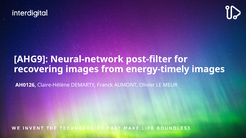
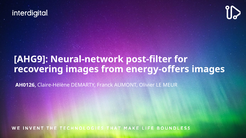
energy-timely: energy-timely -> energy-offers
